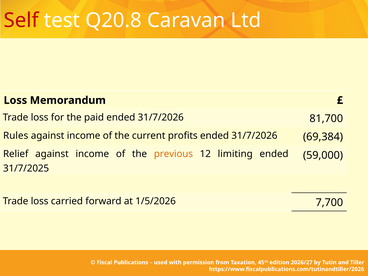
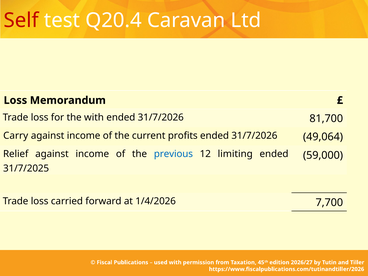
Q20.8: Q20.8 -> Q20.4
the paid: paid -> with
Rules: Rules -> Carry
69,384: 69,384 -> 49,064
previous colour: orange -> blue
1/5/2026: 1/5/2026 -> 1/4/2026
